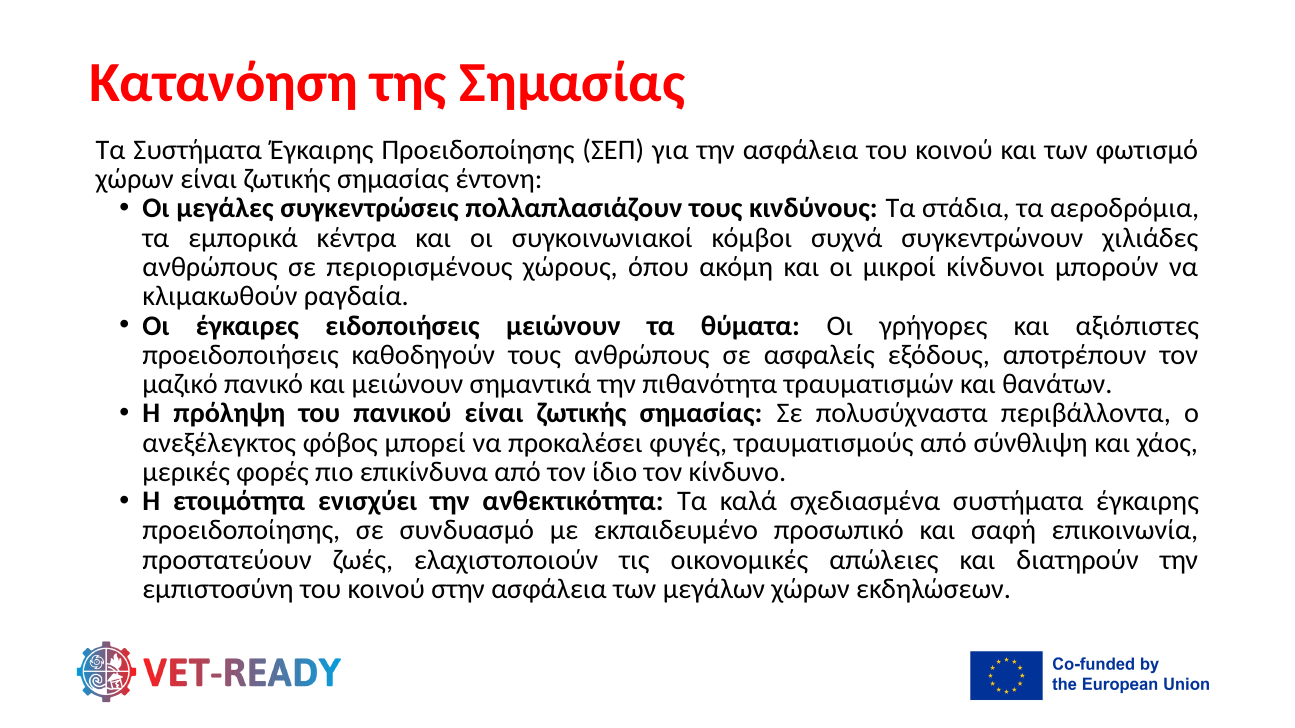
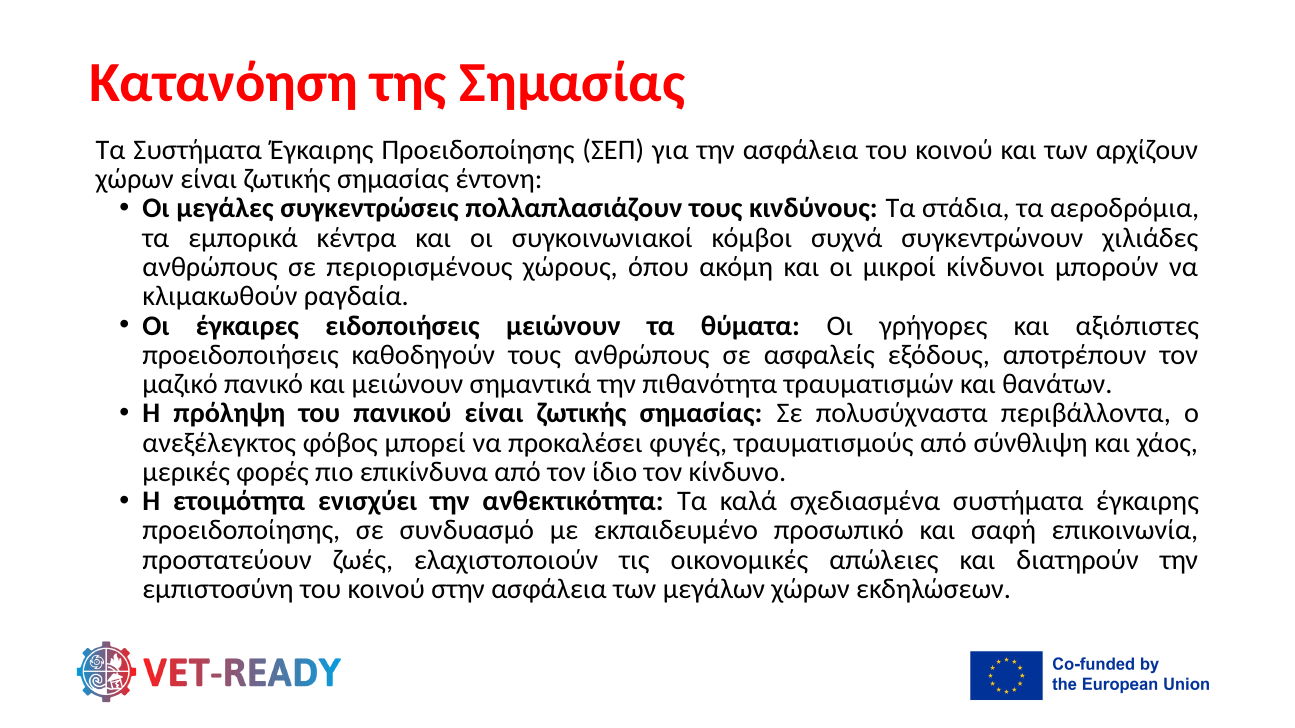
φωτισμό: φωτισμό -> αρχίζουν
